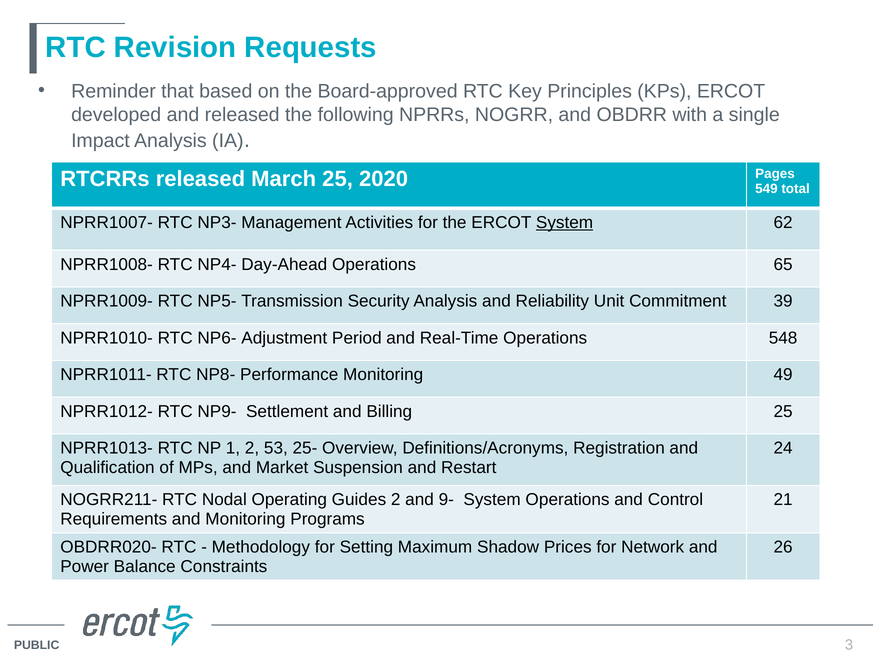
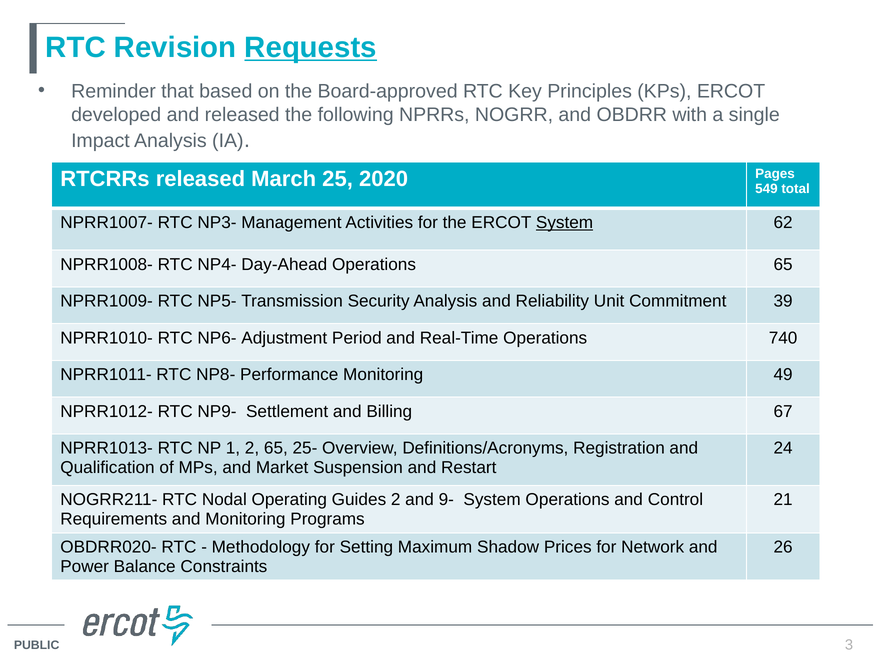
Requests underline: none -> present
548: 548 -> 740
Billing 25: 25 -> 67
2 53: 53 -> 65
